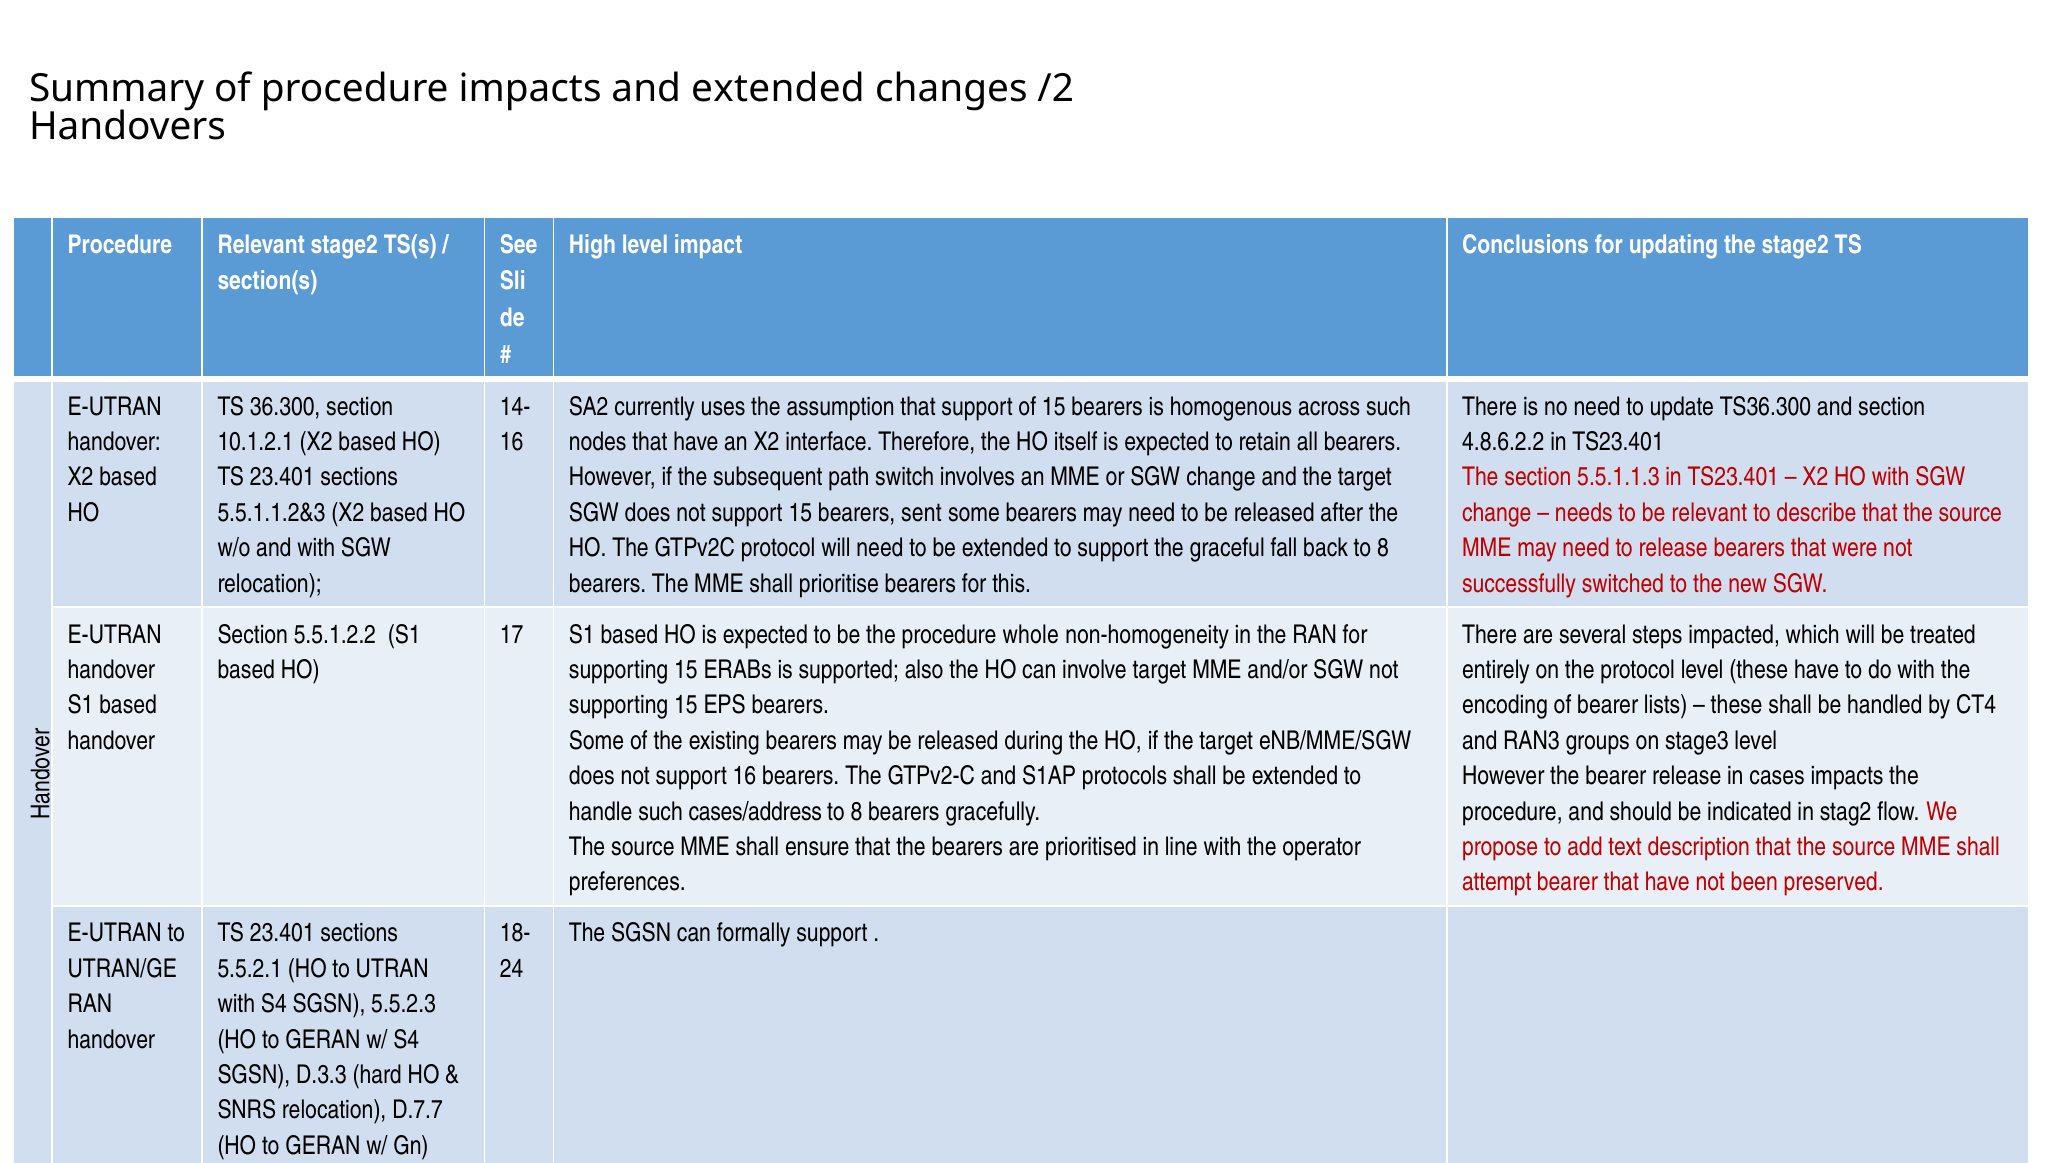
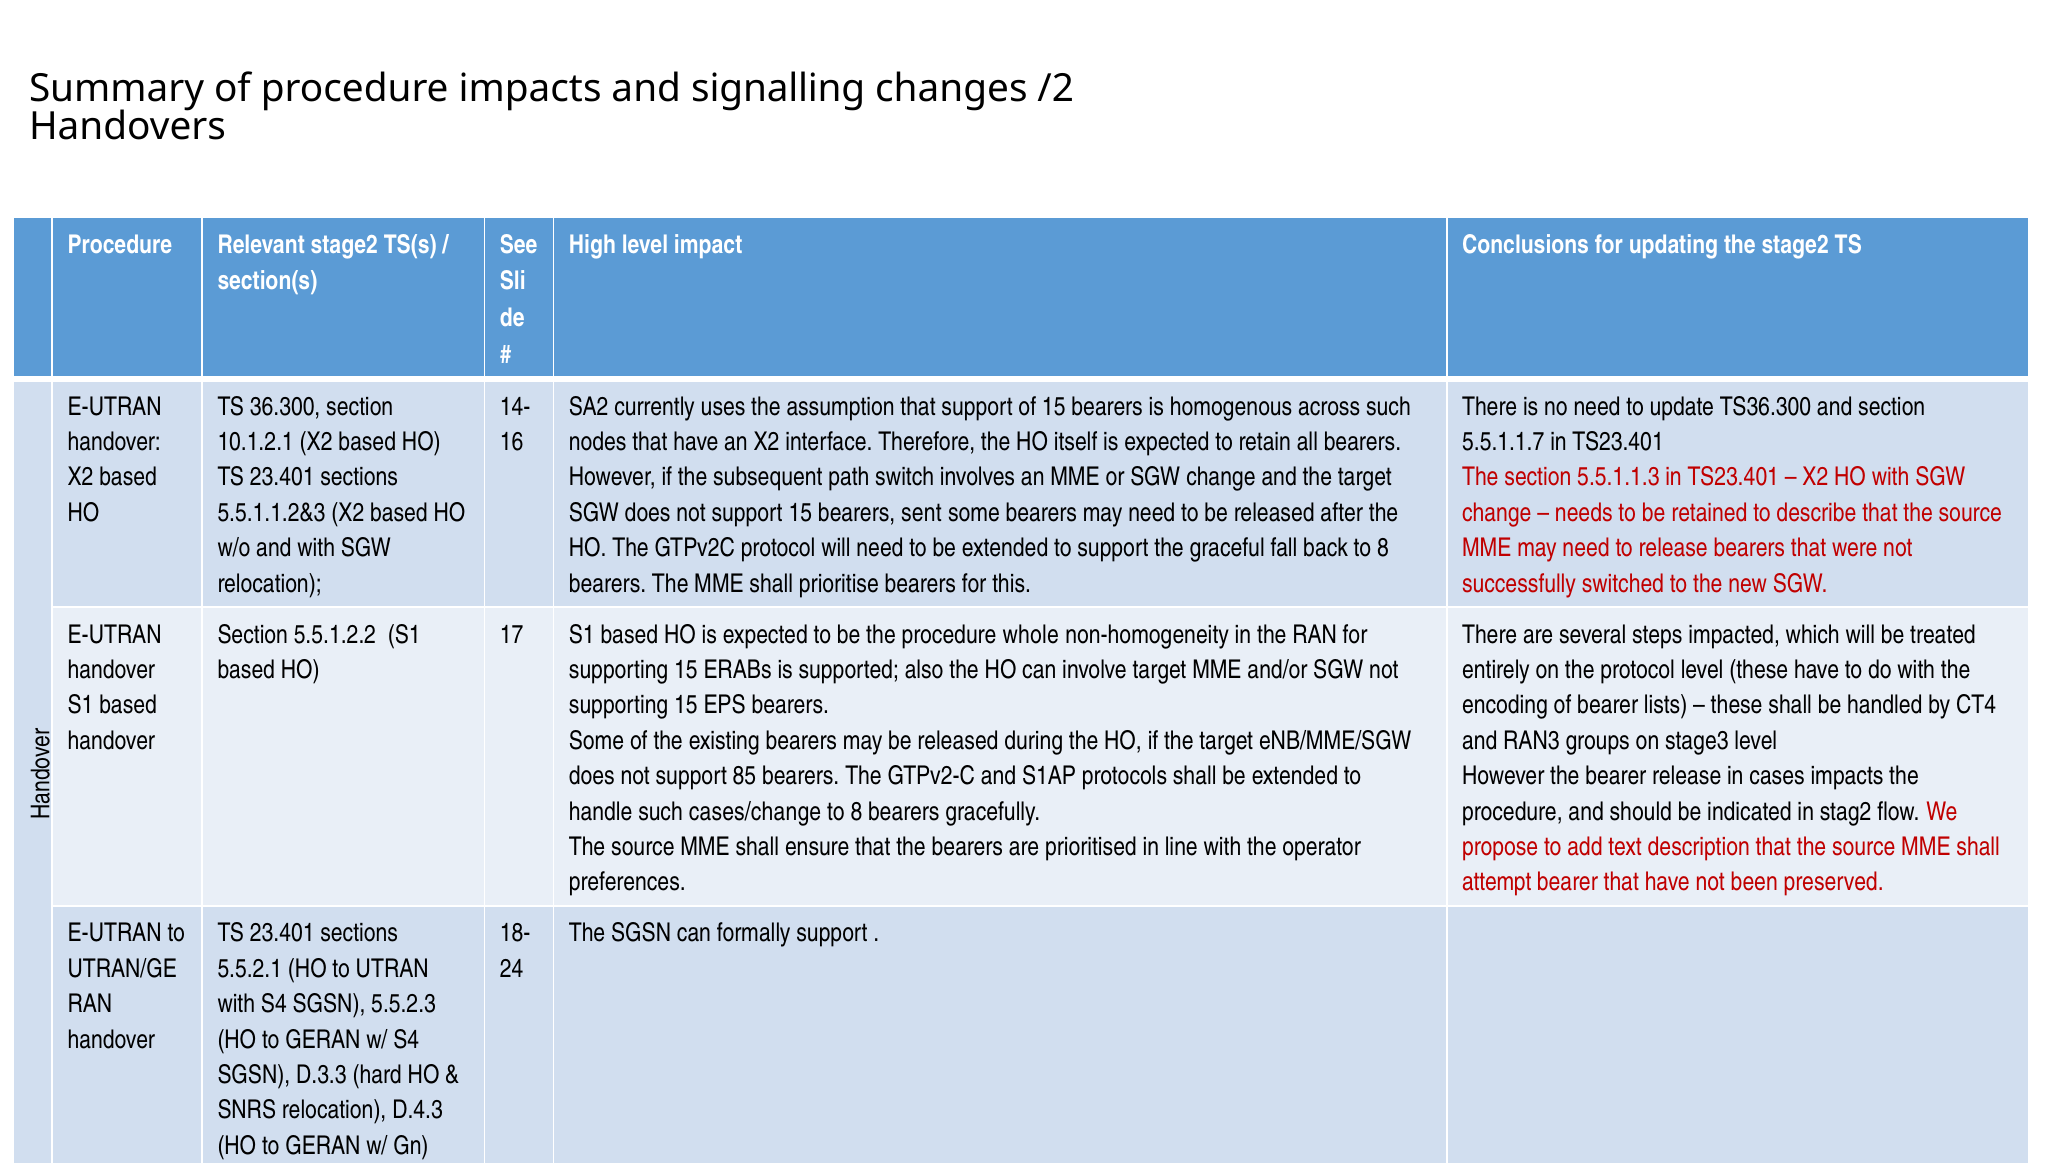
and extended: extended -> signalling
4.8.6.2.2: 4.8.6.2.2 -> 5.5.1.1.7
be relevant: relevant -> retained
support 16: 16 -> 85
cases/address: cases/address -> cases/change
D.7.7: D.7.7 -> D.4.3
